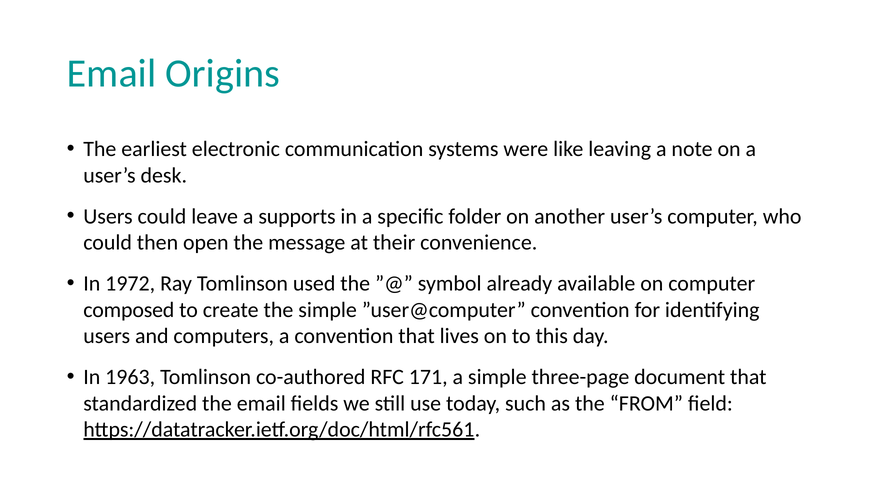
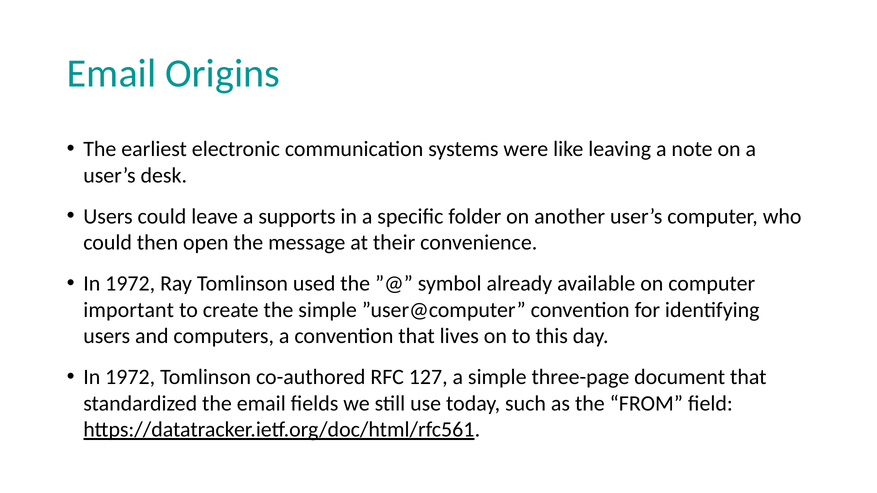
composed: composed -> important
1963 at (130, 377): 1963 -> 1972
171: 171 -> 127
